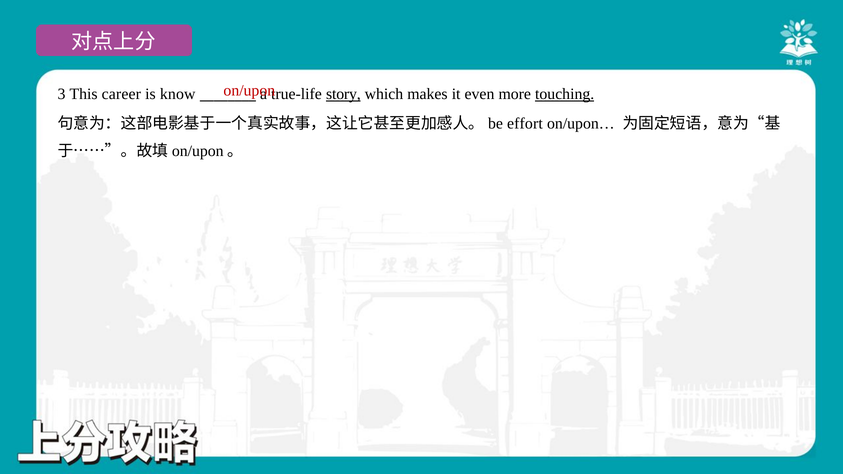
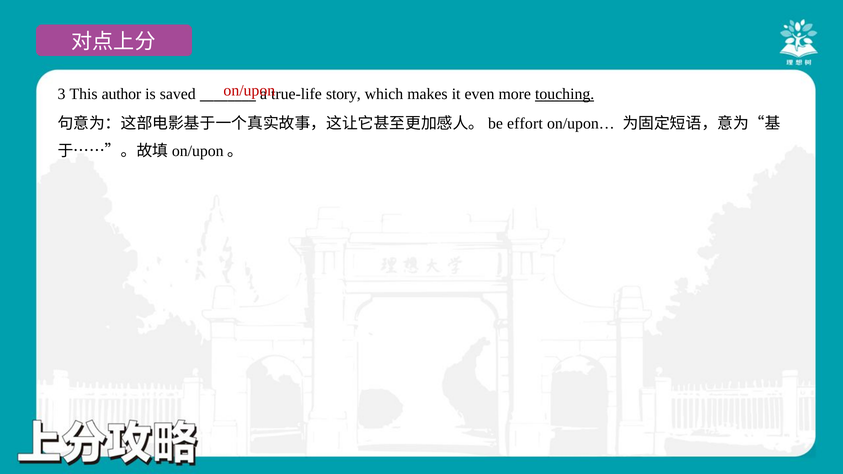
career: career -> author
know: know -> saved
story underline: present -> none
